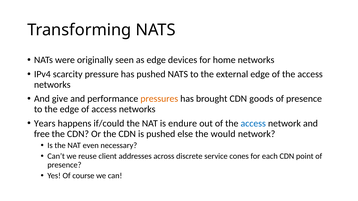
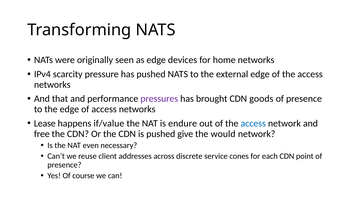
give: give -> that
pressures colour: orange -> purple
Years: Years -> Lease
if/could: if/could -> if/value
else: else -> give
